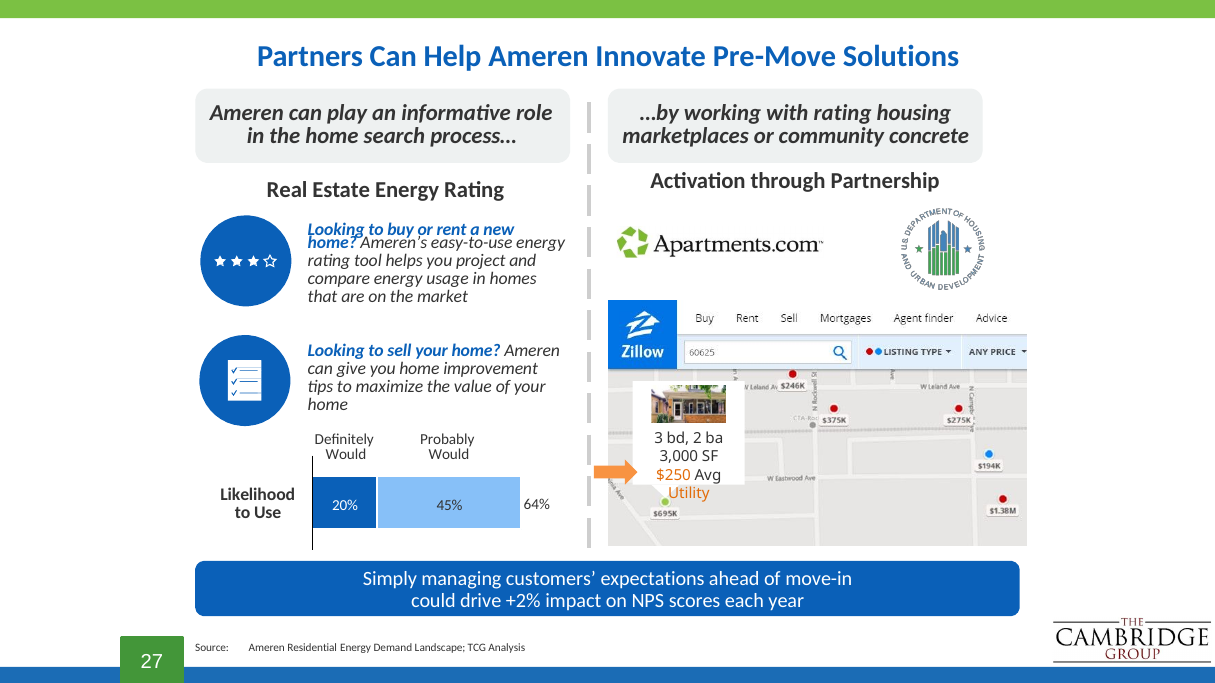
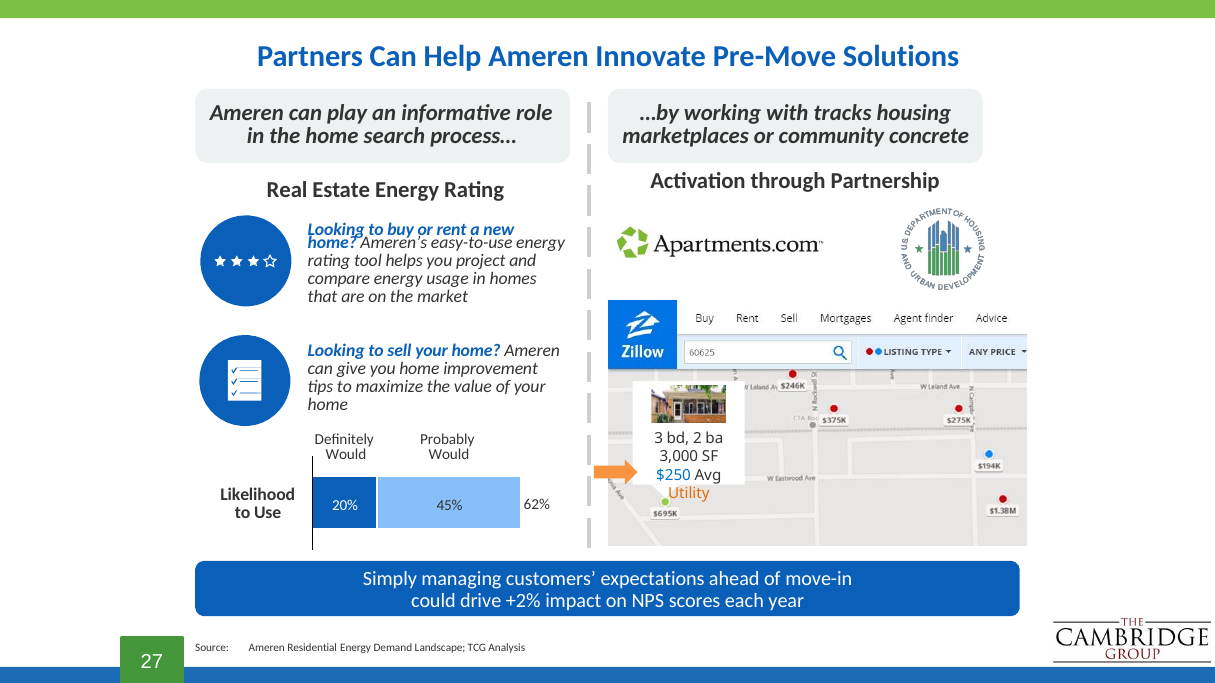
with rating: rating -> tracks
$250 colour: orange -> blue
64%: 64% -> 62%
